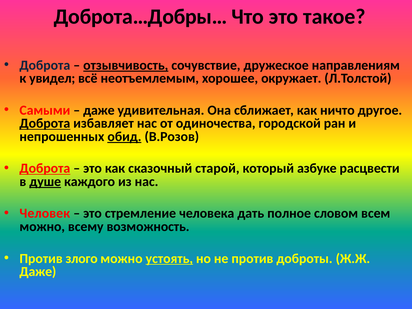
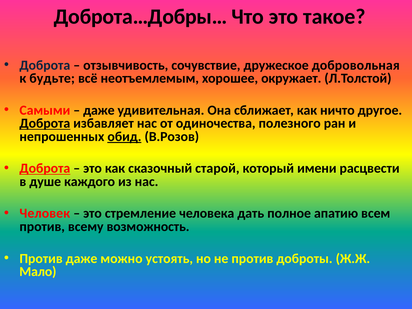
отзывчивость underline: present -> none
направлениям: направлениям -> добровольная
увидел: увидел -> будьте
городской: городской -> полезного
азбуке: азбуке -> имени
душе underline: present -> none
словом: словом -> апатию
можно at (42, 227): можно -> против
Против злого: злого -> даже
устоять underline: present -> none
Даже at (38, 272): Даже -> Мало
